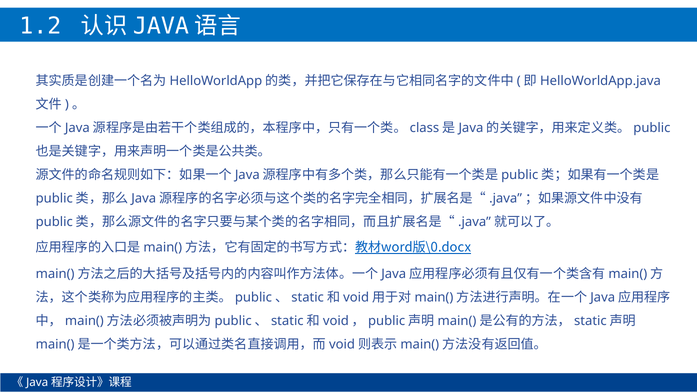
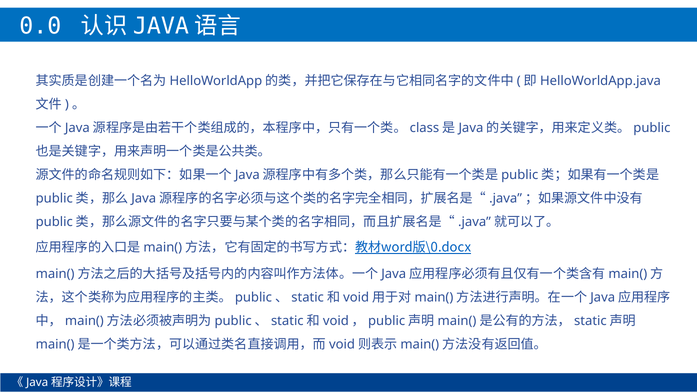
1.2: 1.2 -> 0.0
